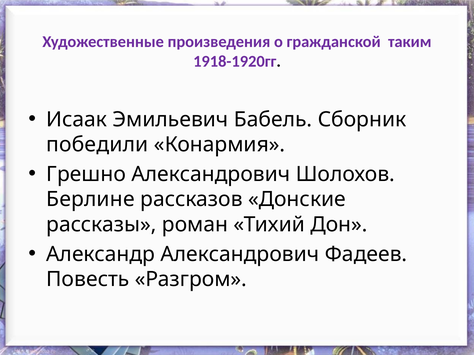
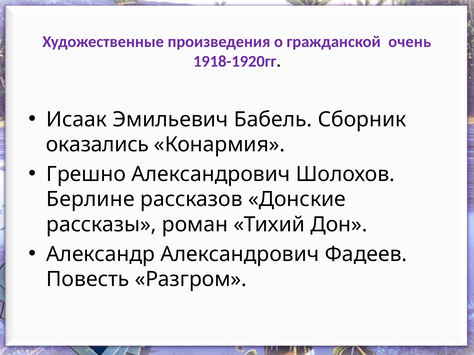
таким: таким -> очень
победили: победили -> оказались
